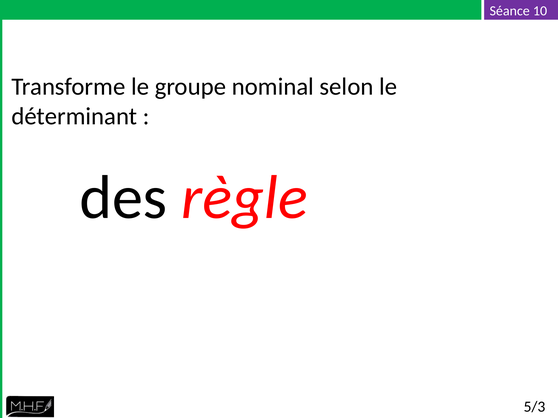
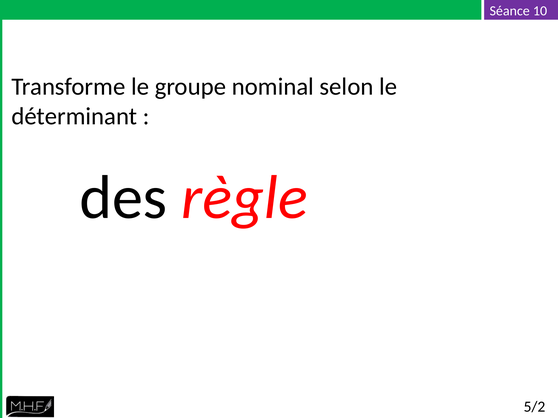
5/3: 5/3 -> 5/2
